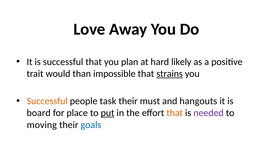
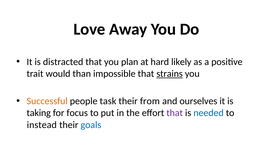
is successful: successful -> distracted
must: must -> from
hangouts: hangouts -> ourselves
board: board -> taking
place: place -> focus
put underline: present -> none
that at (175, 113) colour: orange -> purple
needed colour: purple -> blue
moving: moving -> instead
